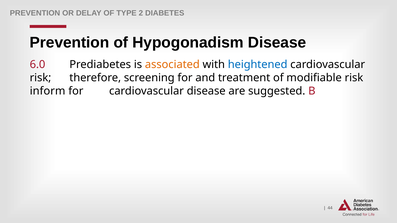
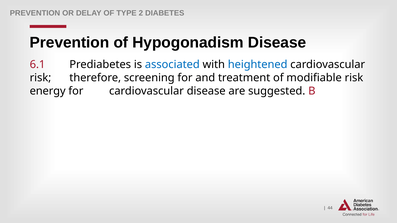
6.0: 6.0 -> 6.1
associated colour: orange -> blue
inform: inform -> energy
